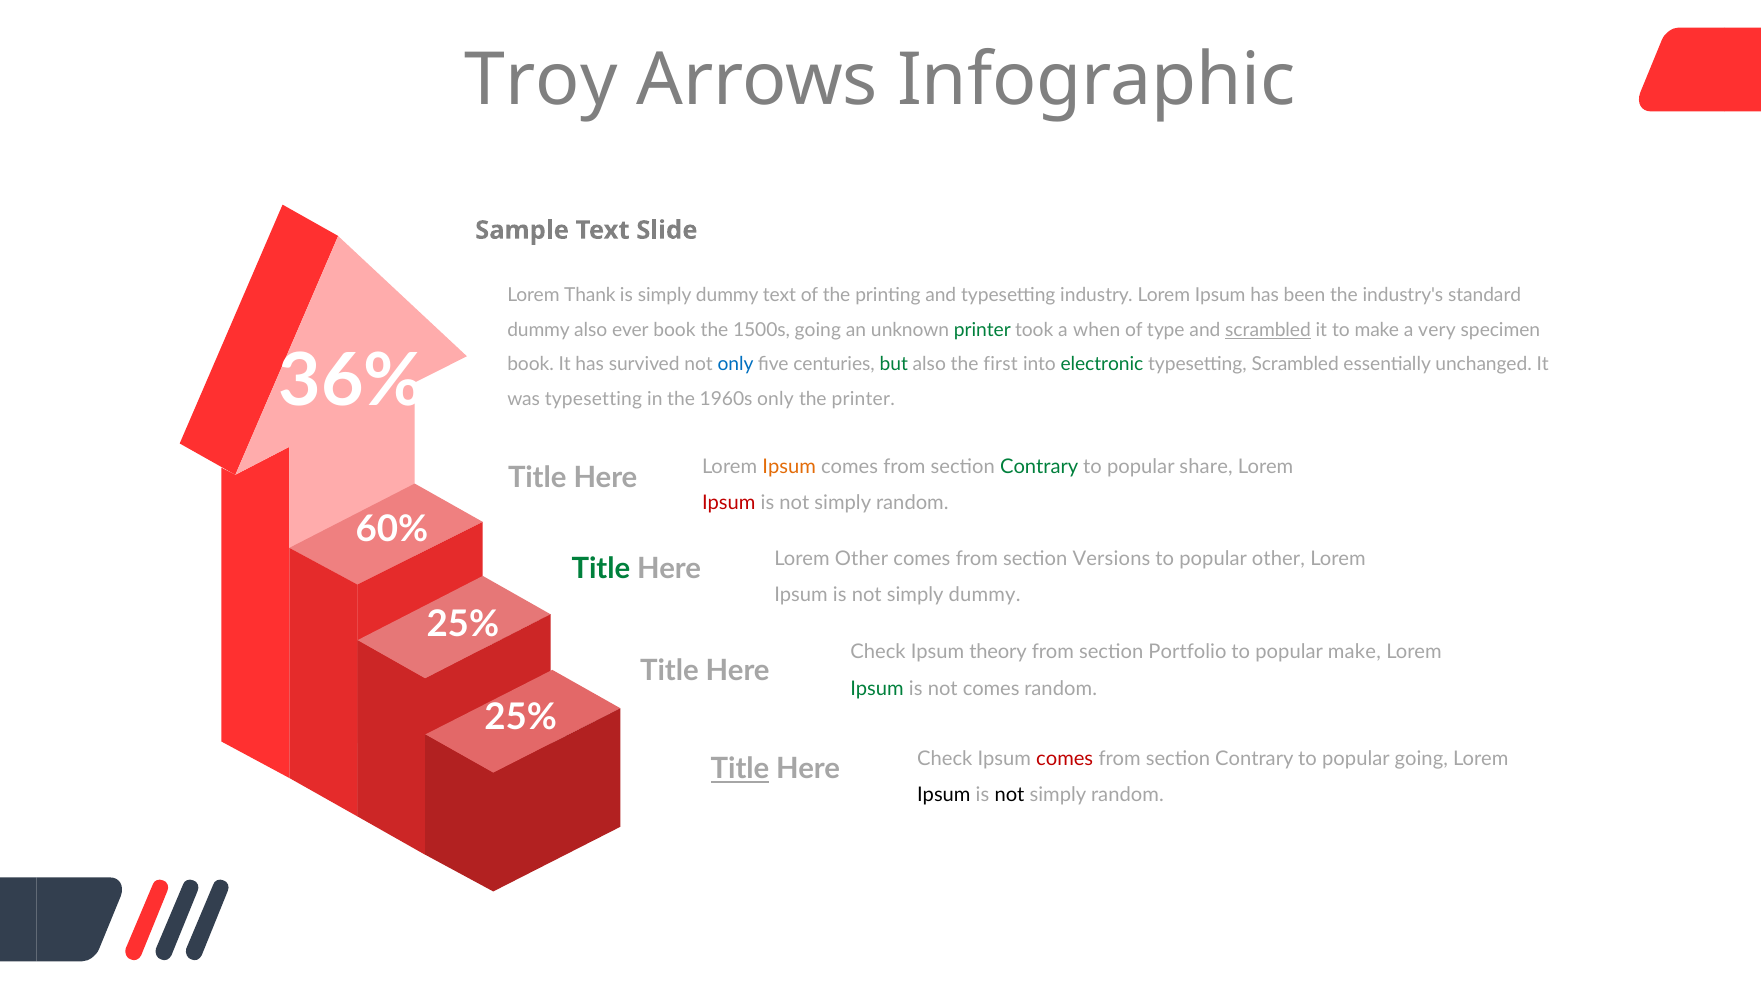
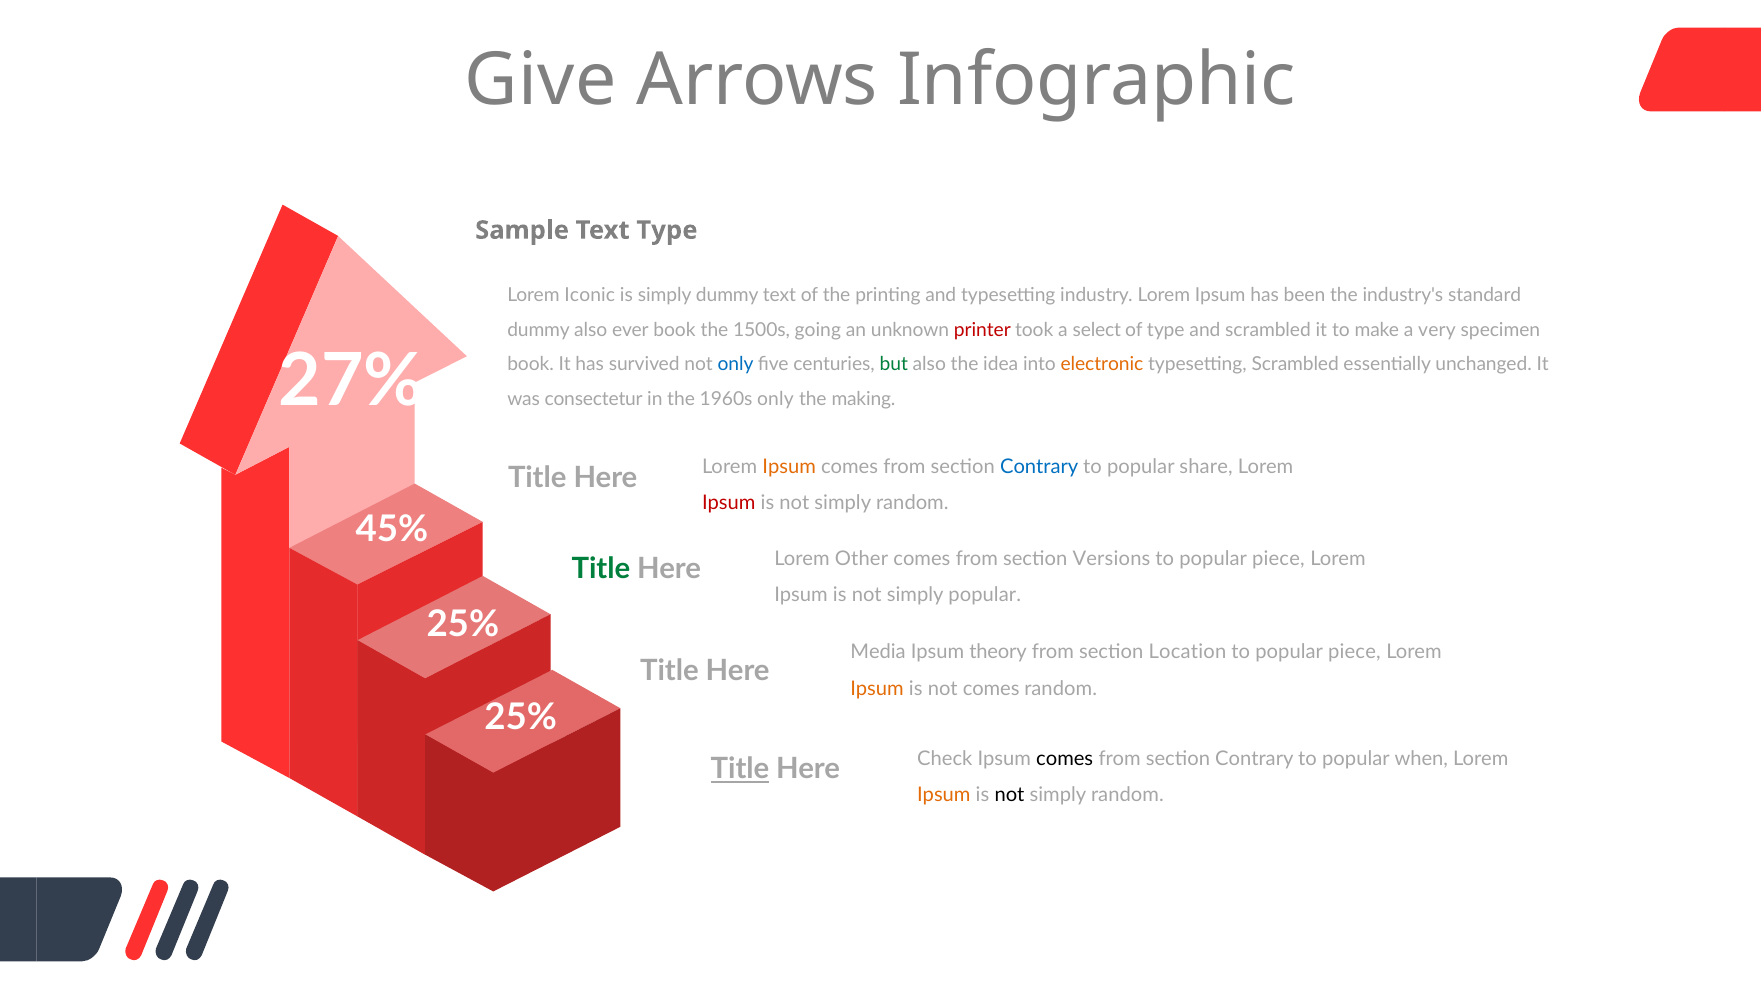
Troy: Troy -> Give
Text Slide: Slide -> Type
Thank: Thank -> Iconic
printer at (982, 330) colour: green -> red
when: when -> select
scrambled at (1268, 330) underline: present -> none
36%: 36% -> 27%
first: first -> idea
electronic colour: green -> orange
was typesetting: typesetting -> consectetur
the printer: printer -> making
Contrary at (1039, 467) colour: green -> blue
60%: 60% -> 45%
other at (1278, 559): other -> piece
not simply dummy: dummy -> popular
Check at (878, 653): Check -> Media
Portfolio: Portfolio -> Location
make at (1354, 653): make -> piece
Ipsum at (877, 689) colour: green -> orange
comes at (1065, 759) colour: red -> black
popular going: going -> when
Ipsum at (944, 795) colour: black -> orange
